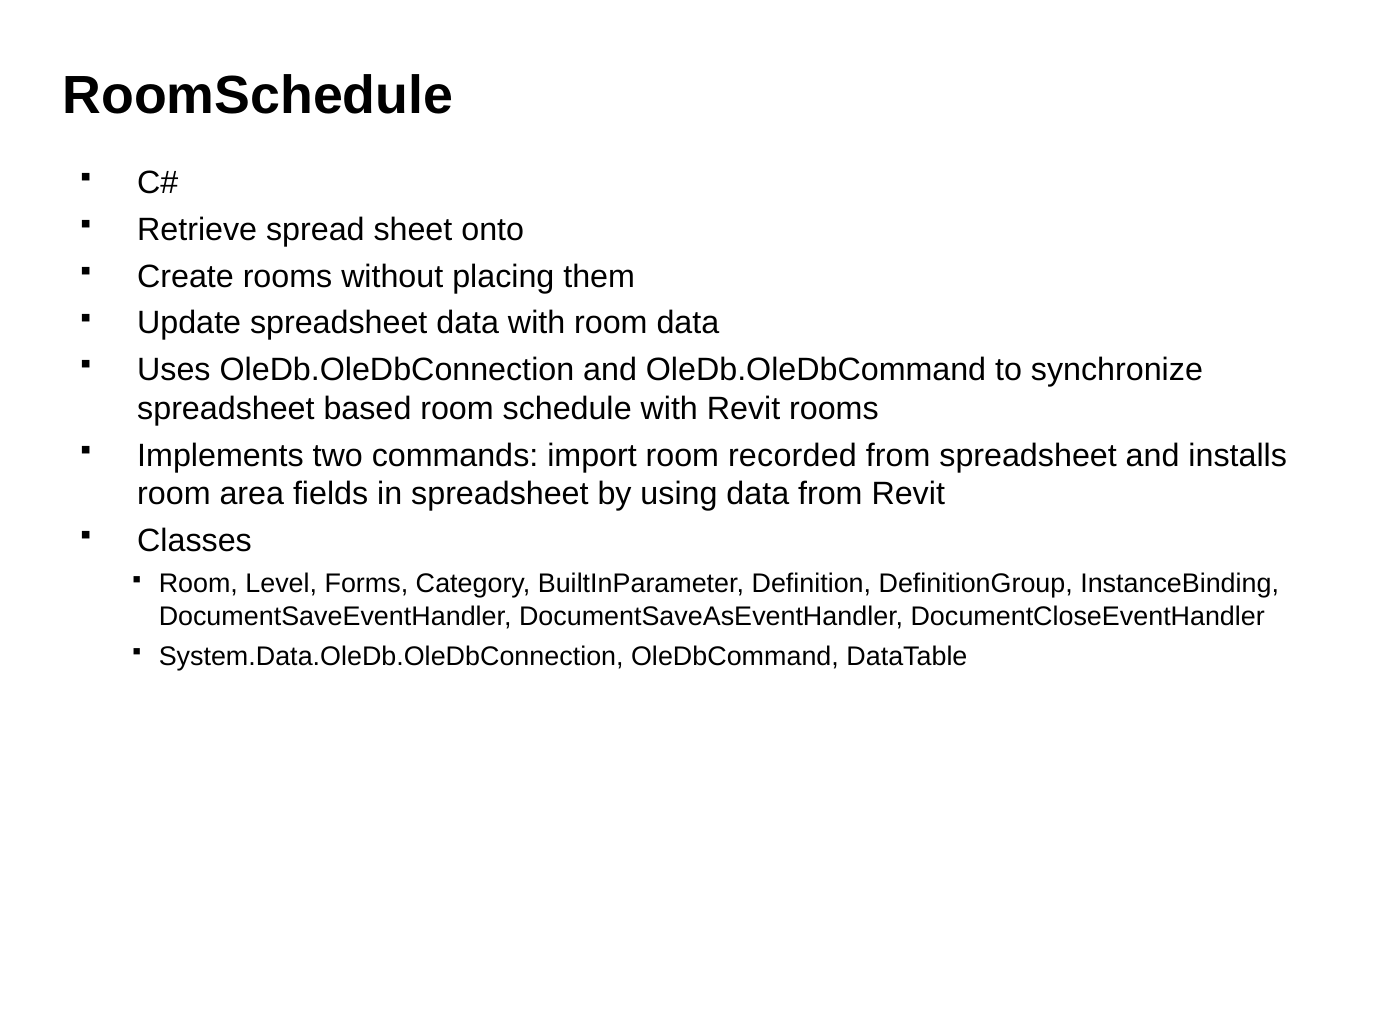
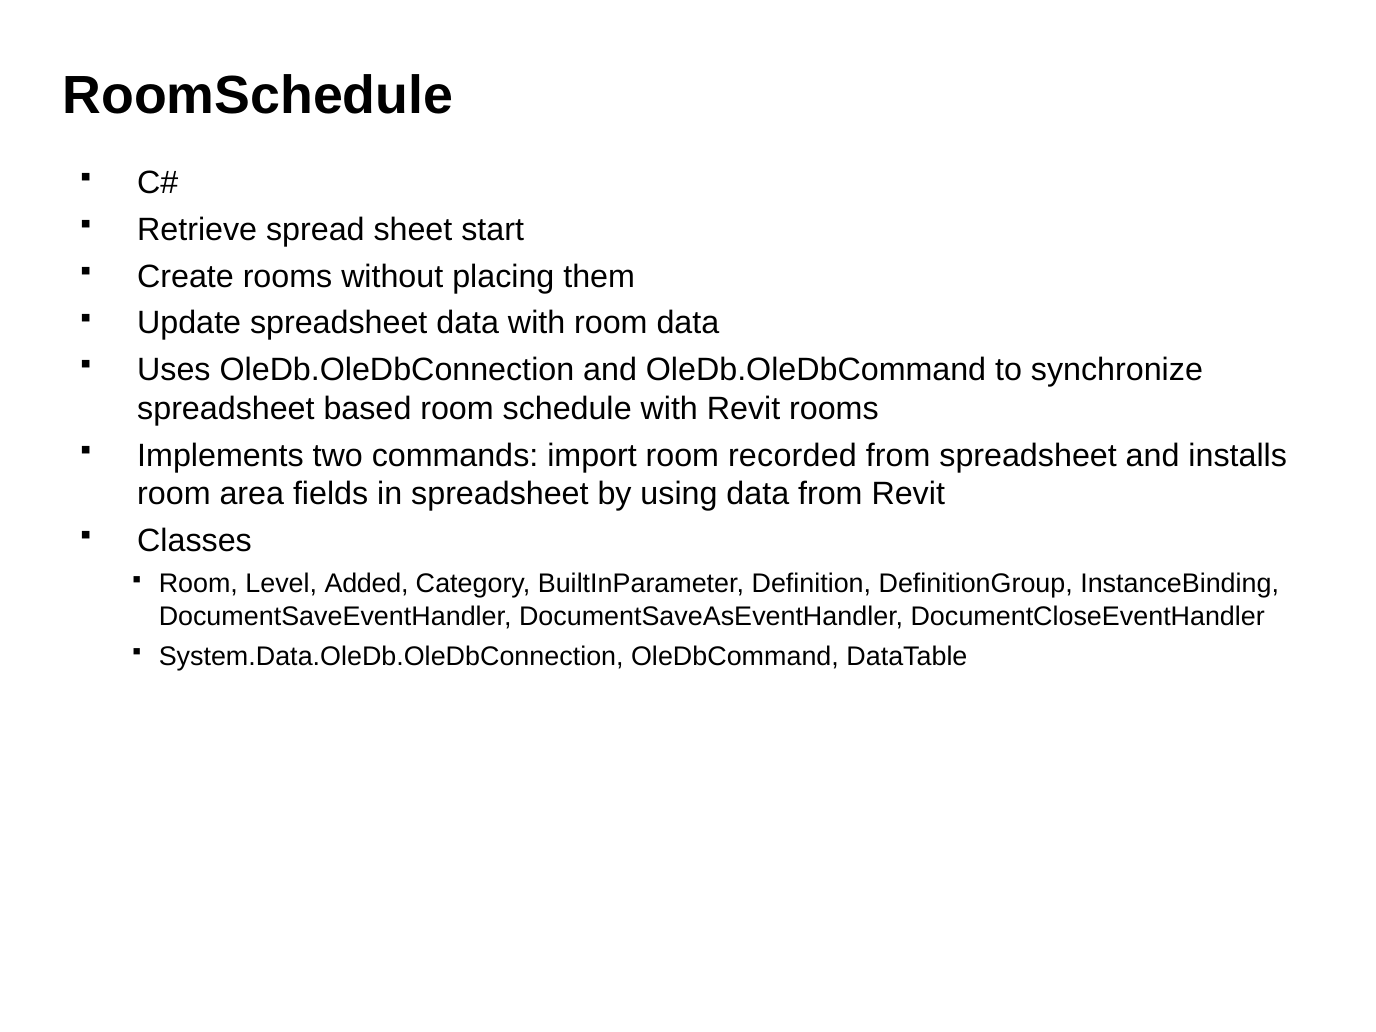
onto: onto -> start
Forms: Forms -> Added
